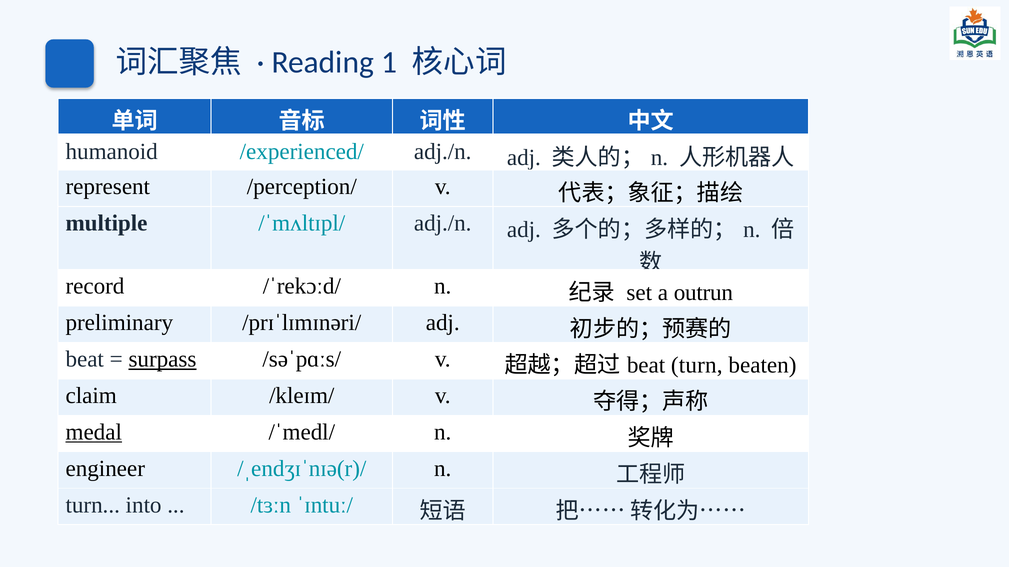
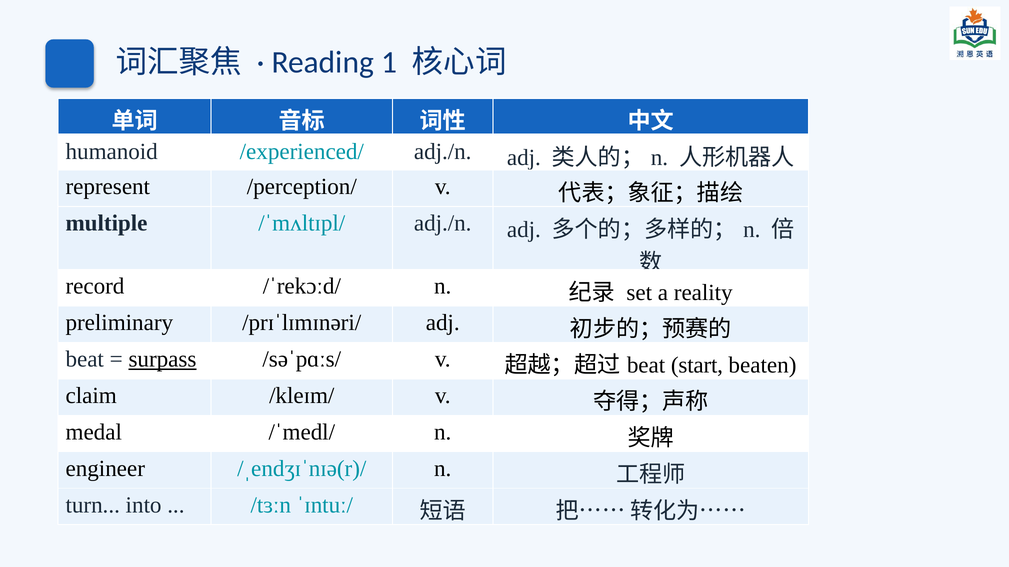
outrun: outrun -> reality
beat turn: turn -> start
medal underline: present -> none
